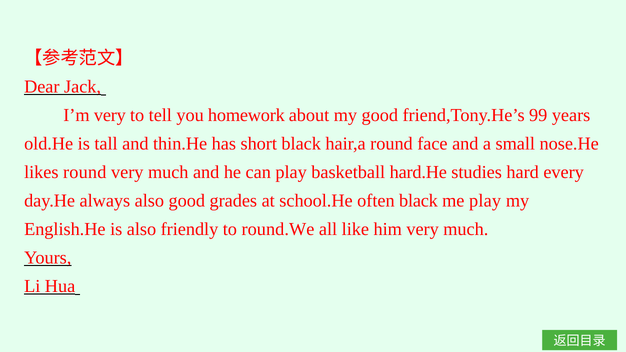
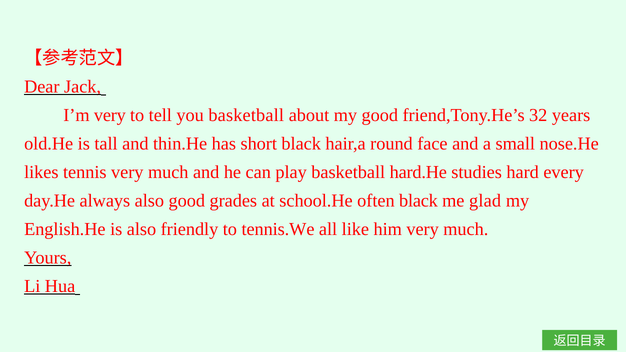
you homework: homework -> basketball
99: 99 -> 32
likes round: round -> tennis
me play: play -> glad
round.We: round.We -> tennis.We
